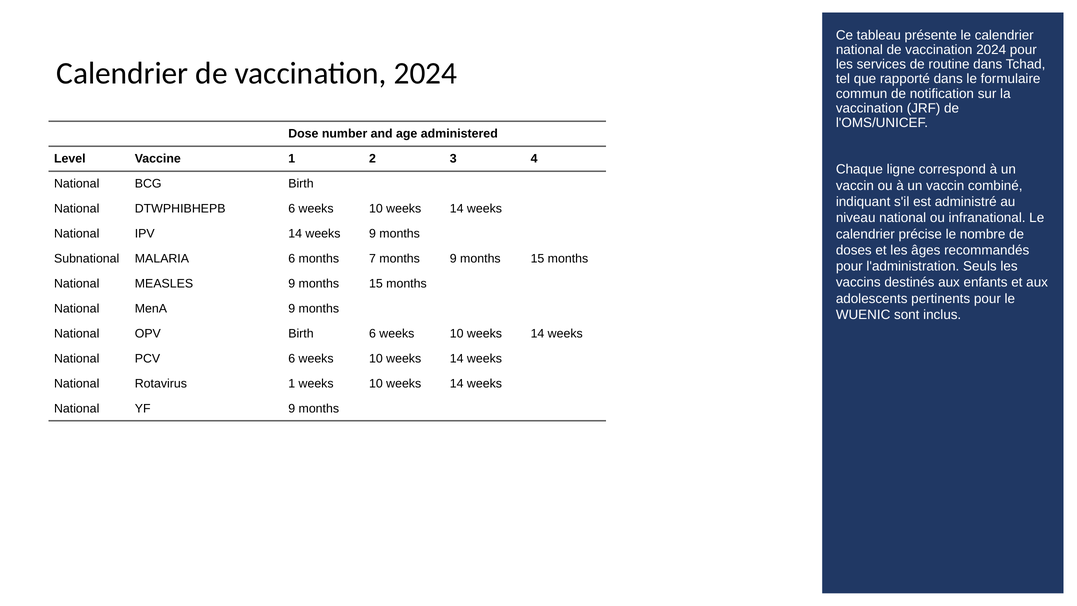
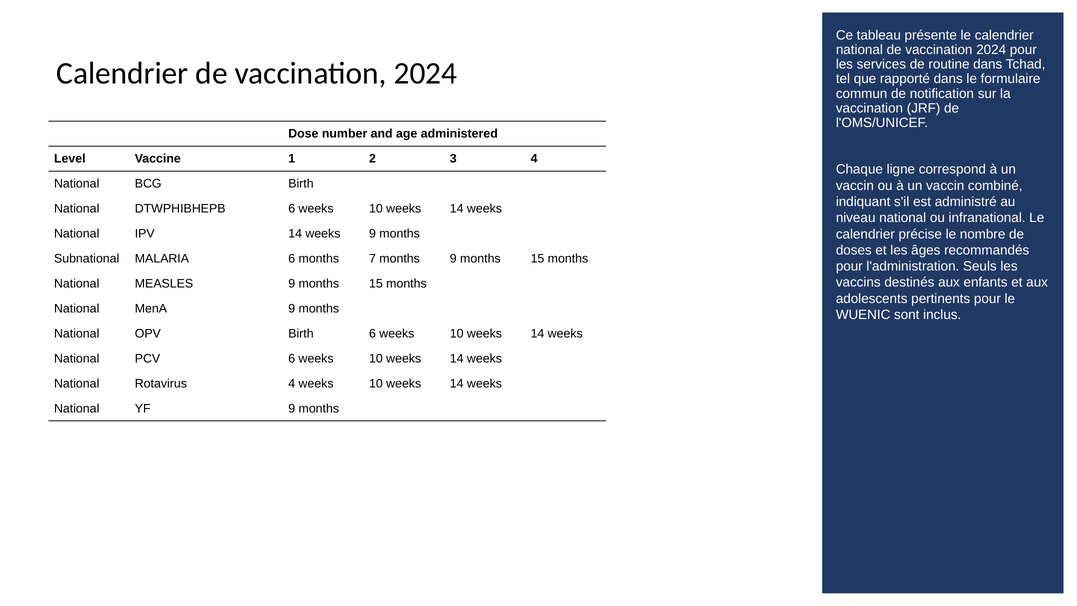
Rotavirus 1: 1 -> 4
